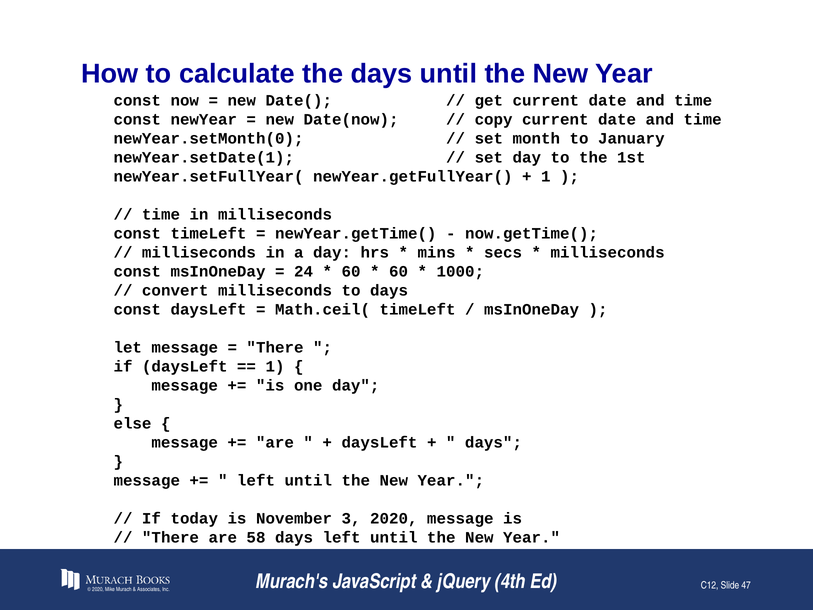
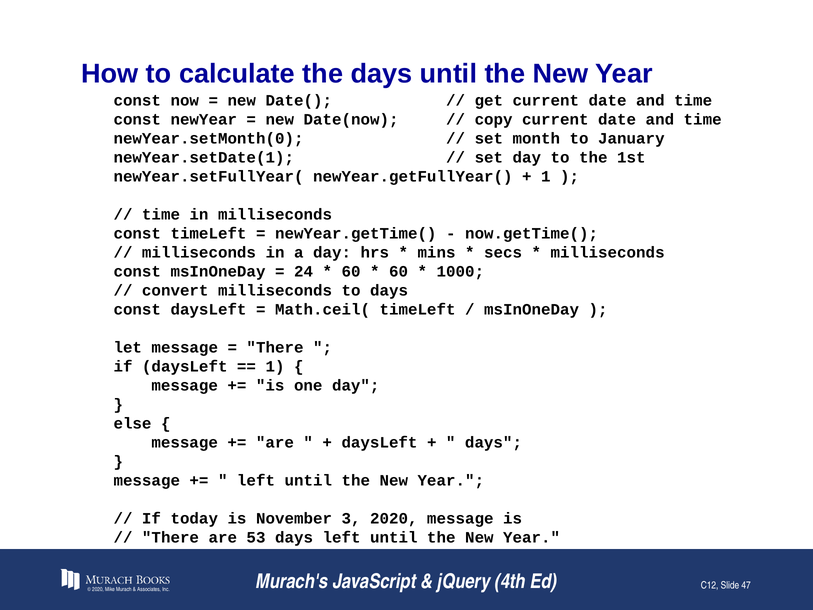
58: 58 -> 53
